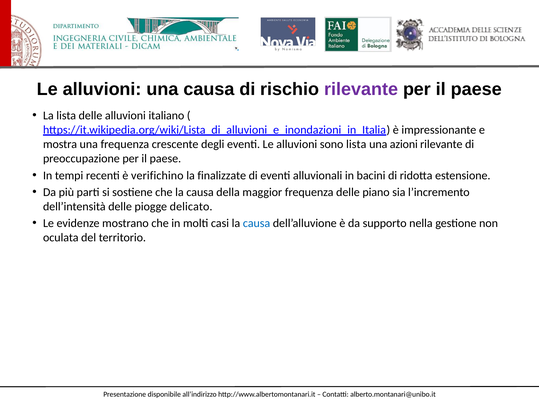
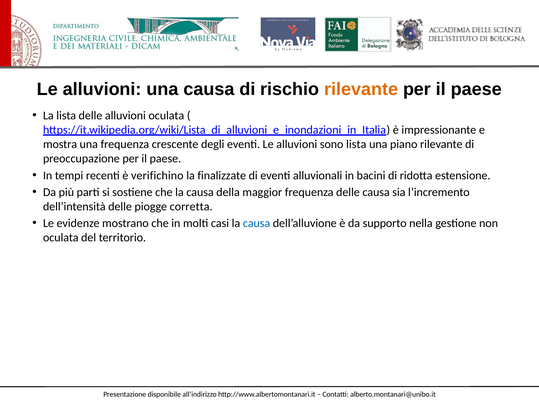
rilevante at (361, 89) colour: purple -> orange
alluvioni italiano: italiano -> oculata
azioni: azioni -> piano
delle piano: piano -> causa
delicato: delicato -> corretta
